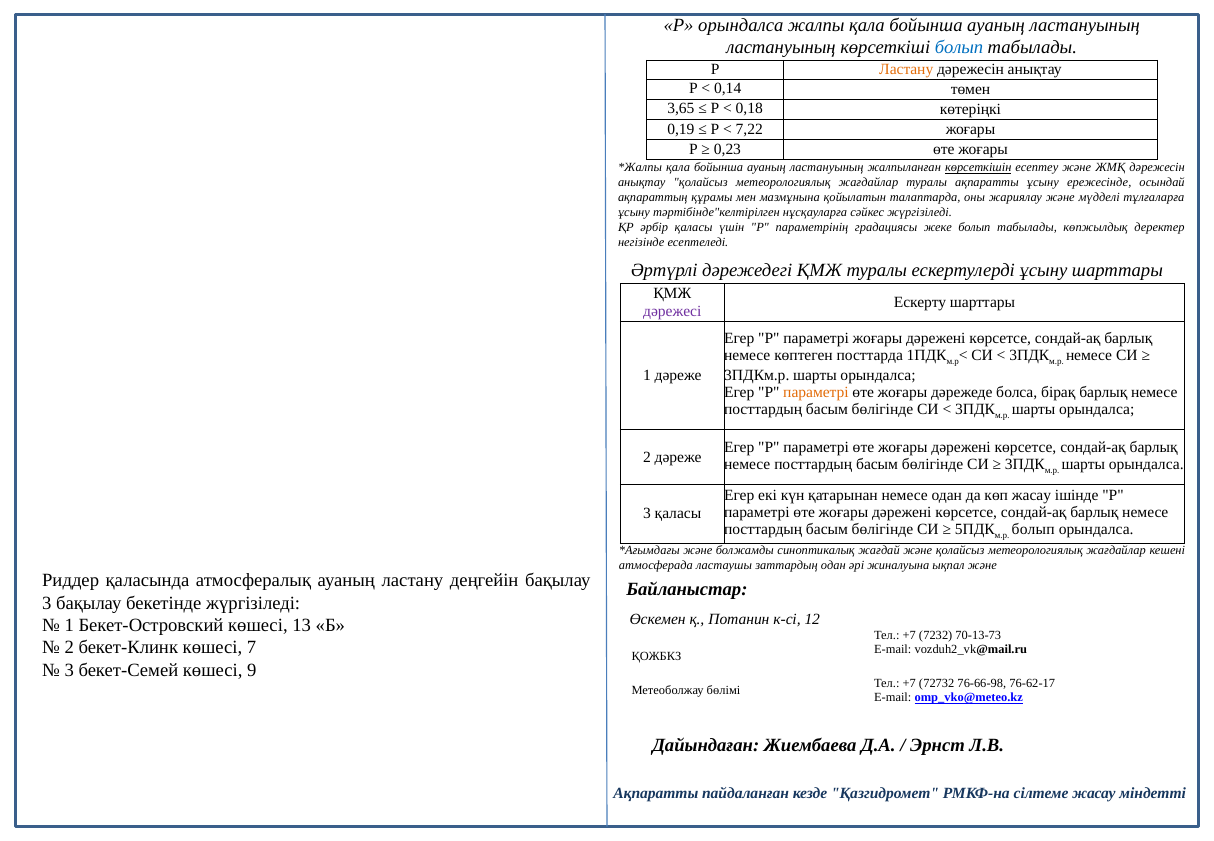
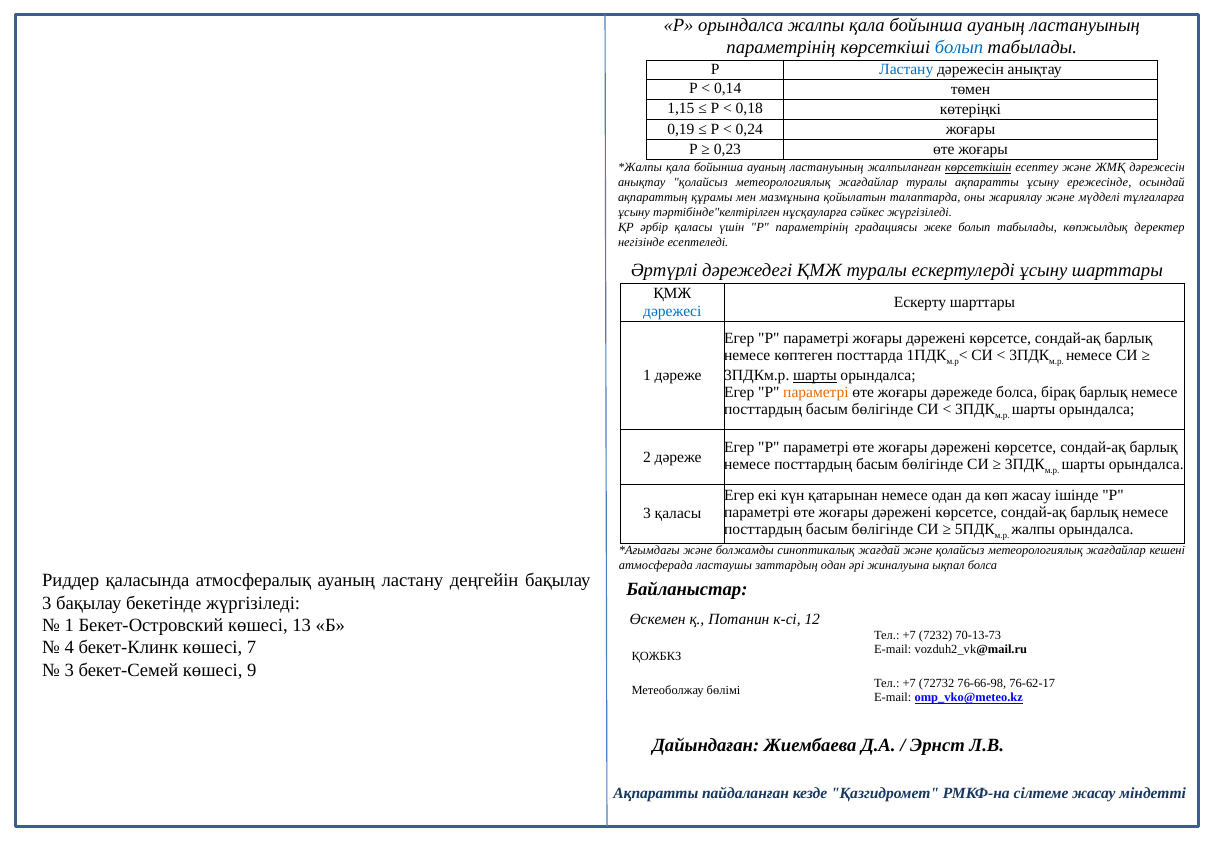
ластануының at (781, 47): ластануының -> параметрінің
Ластану at (906, 70) colour: orange -> blue
3,65: 3,65 -> 1,15
7,22: 7,22 -> 0,24
дәрежесі colour: purple -> blue
шарты at (815, 375) underline: none -> present
болып at (1033, 529): болып -> жалпы
ықпал және: және -> болса
2 at (69, 647): 2 -> 4
